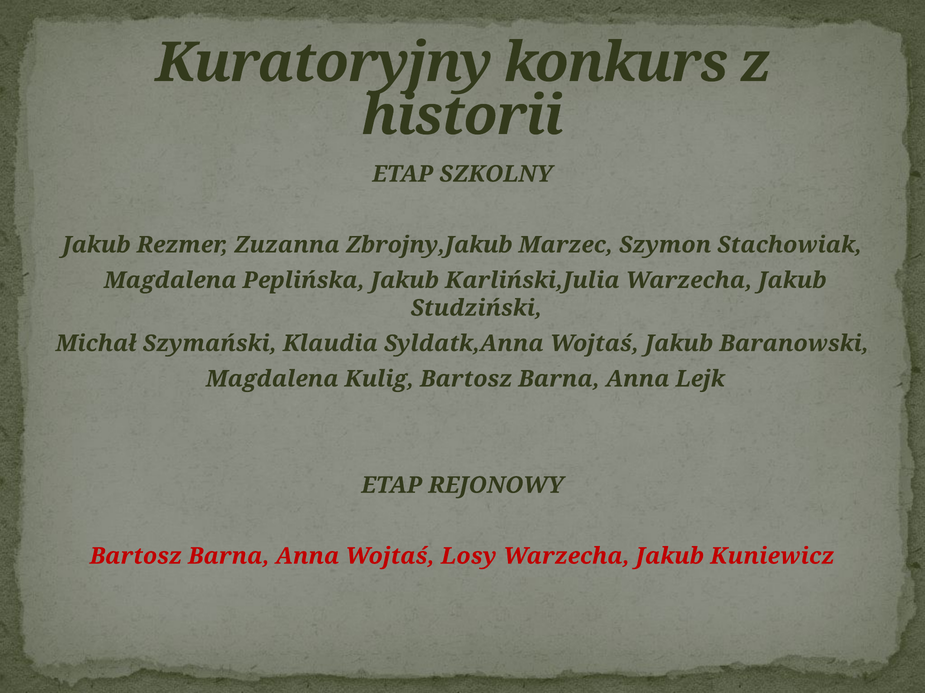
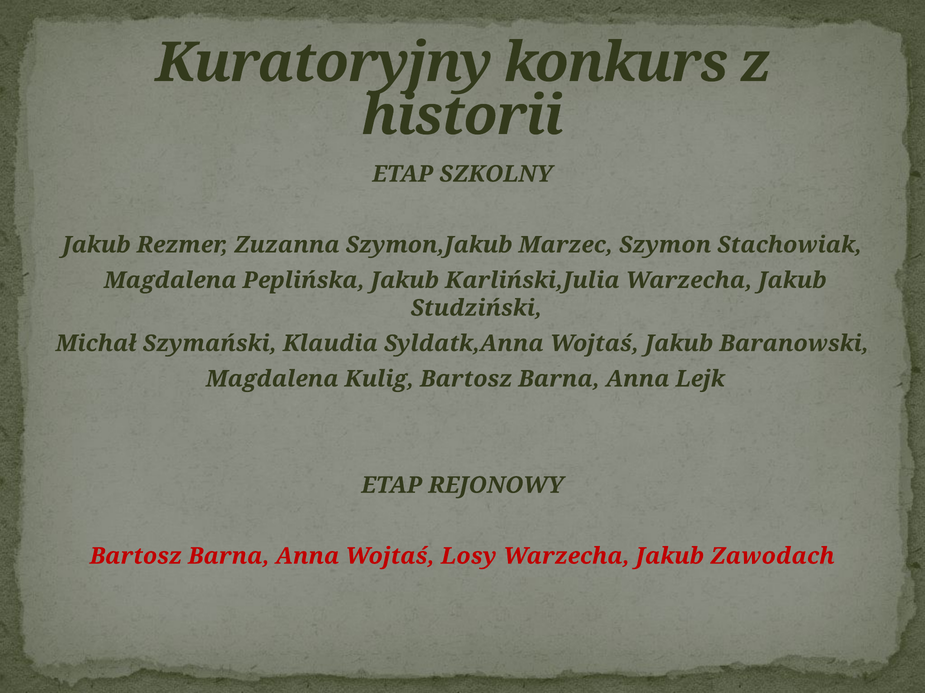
Zbrojny,Jakub: Zbrojny,Jakub -> Szymon,Jakub
Kuniewicz: Kuniewicz -> Zawodach
